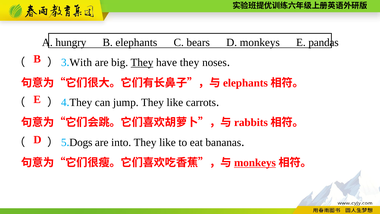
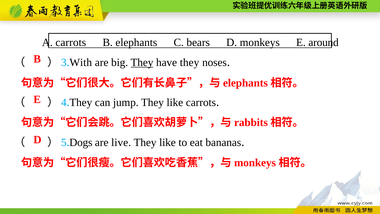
A hungry: hungry -> carrots
pandas: pandas -> around
into: into -> live
monkeys at (255, 163) underline: present -> none
